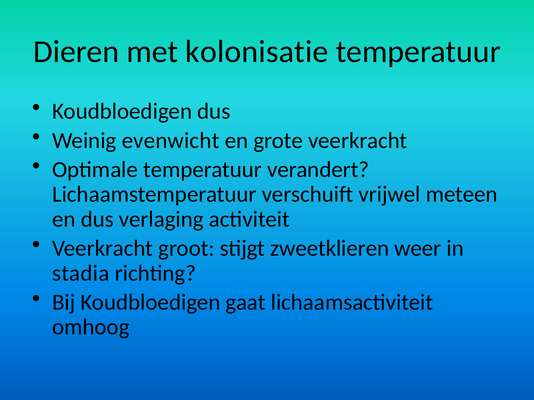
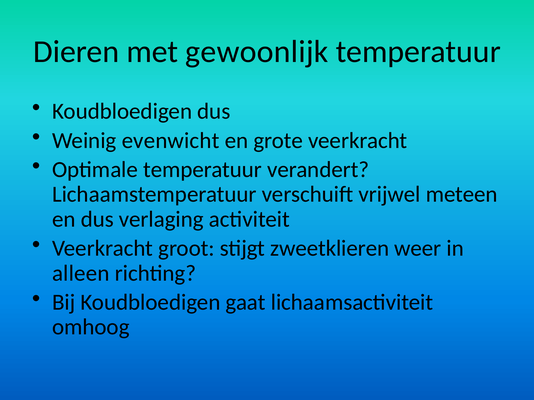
kolonisatie: kolonisatie -> gewoonlijk
stadia: stadia -> alleen
